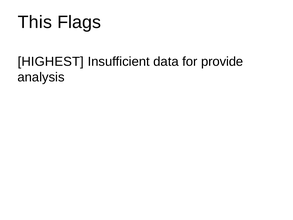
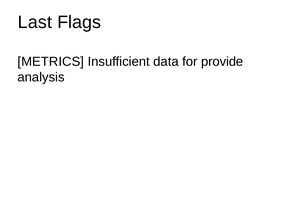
This: This -> Last
HIGHEST: HIGHEST -> METRICS
